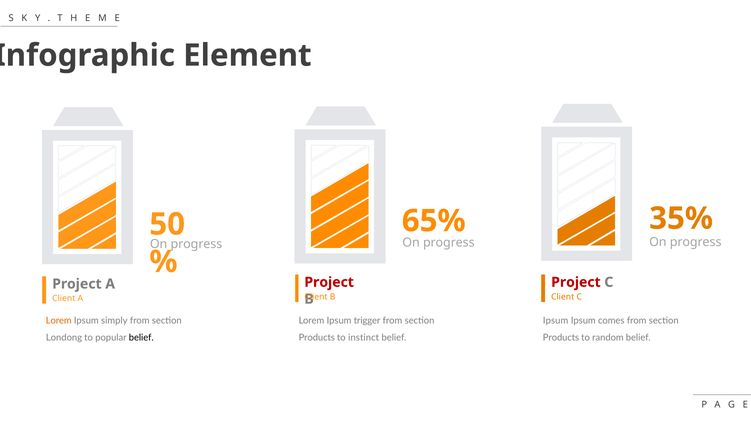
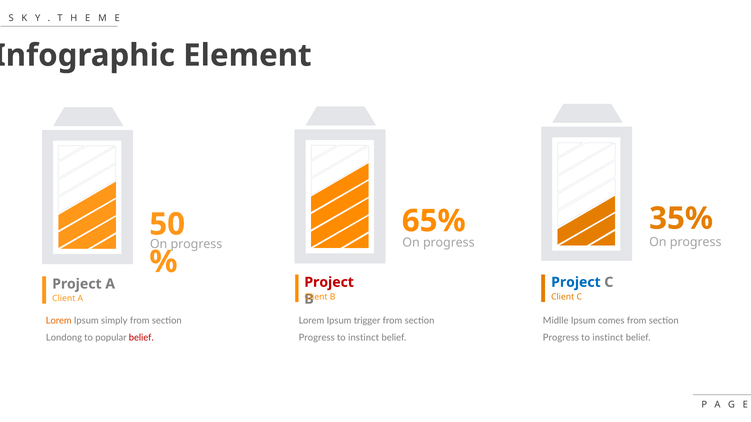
Project at (576, 282) colour: red -> blue
Ipsum at (556, 321): Ipsum -> Midlle
belief at (141, 338) colour: black -> red
Products at (317, 338): Products -> Progress
Products at (561, 338): Products -> Progress
random at (608, 338): random -> instinct
